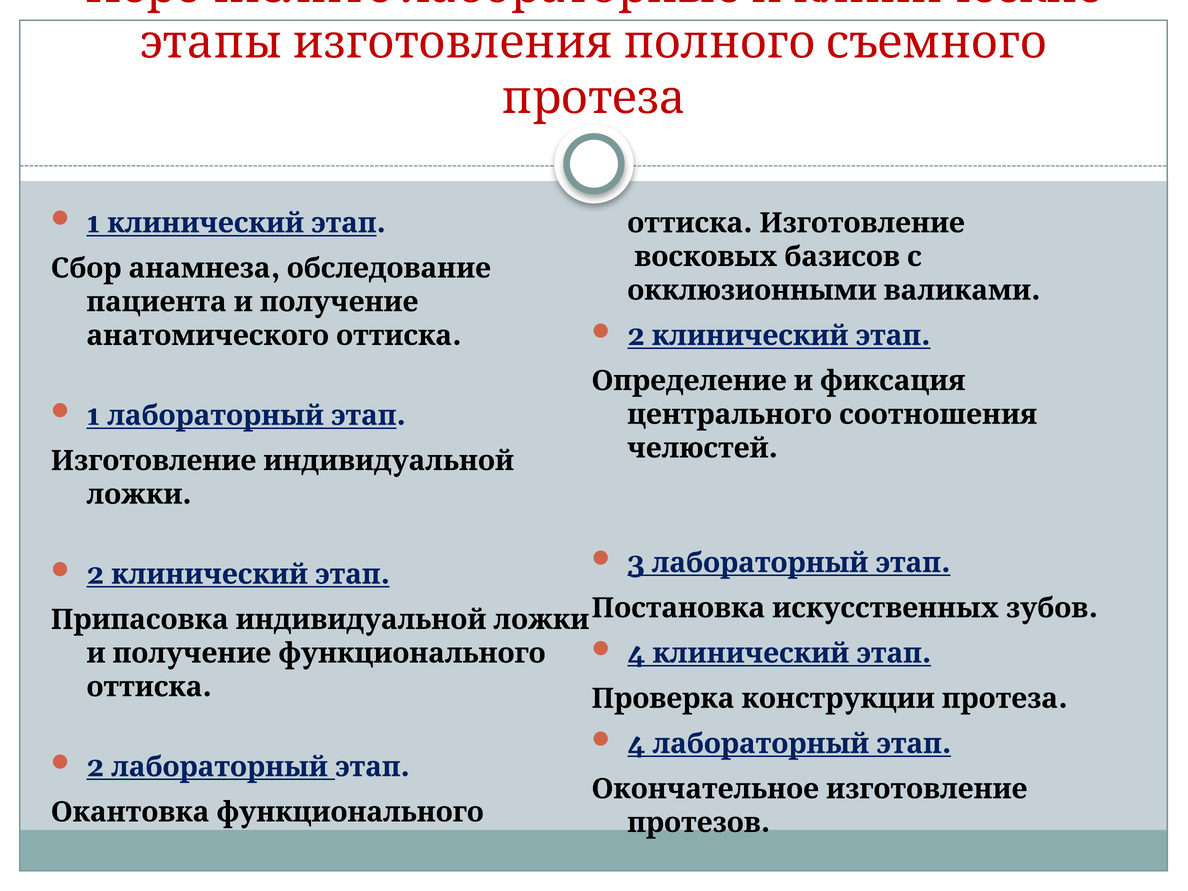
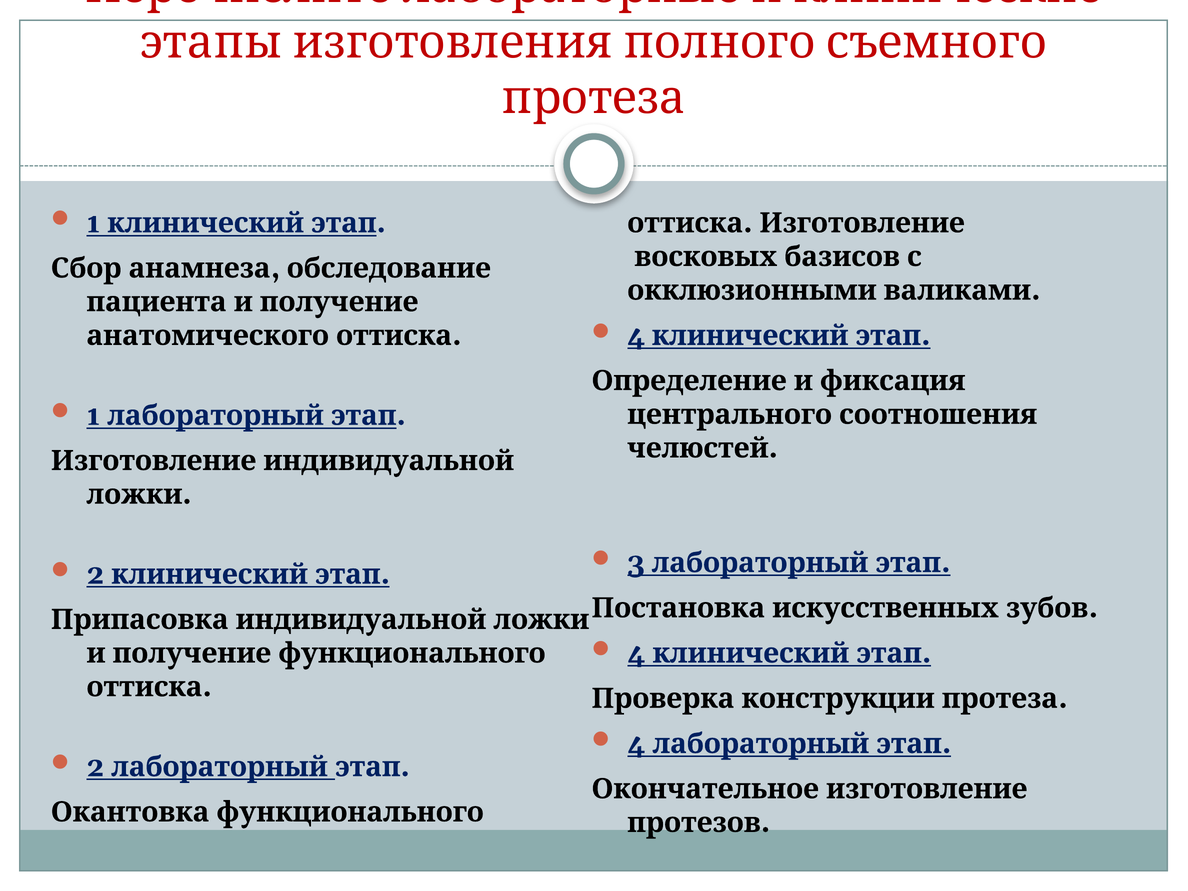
2 at (636, 336): 2 -> 4
